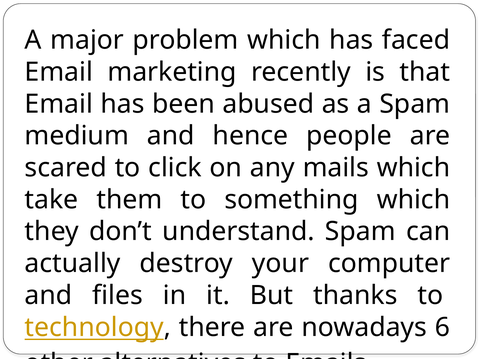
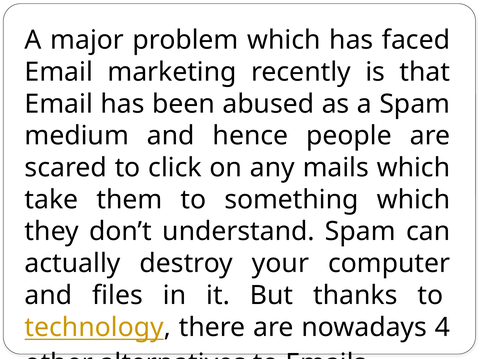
6: 6 -> 4
